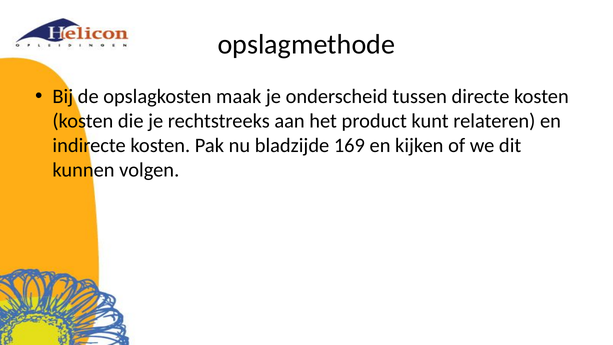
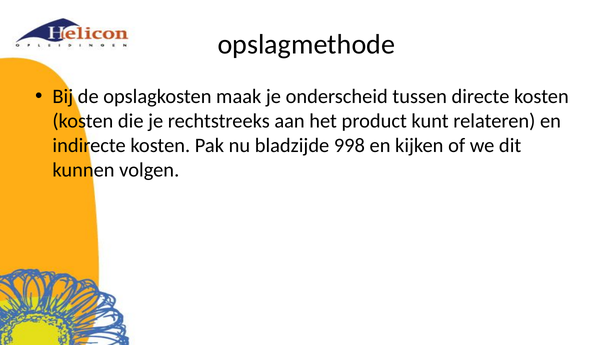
169: 169 -> 998
